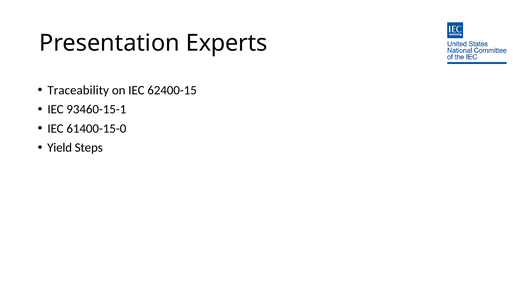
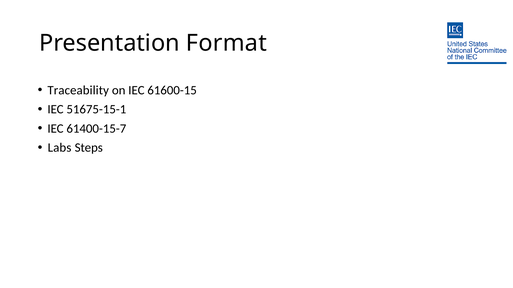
Experts: Experts -> Format
62400-15: 62400-15 -> 61600-15
93460-15-1: 93460-15-1 -> 51675-15-1
61400-15-0: 61400-15-0 -> 61400-15-7
Yield: Yield -> Labs
